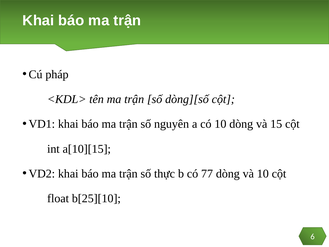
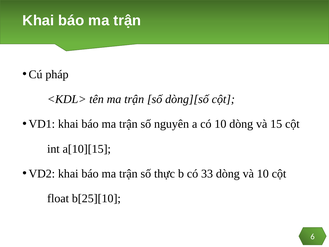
77: 77 -> 33
